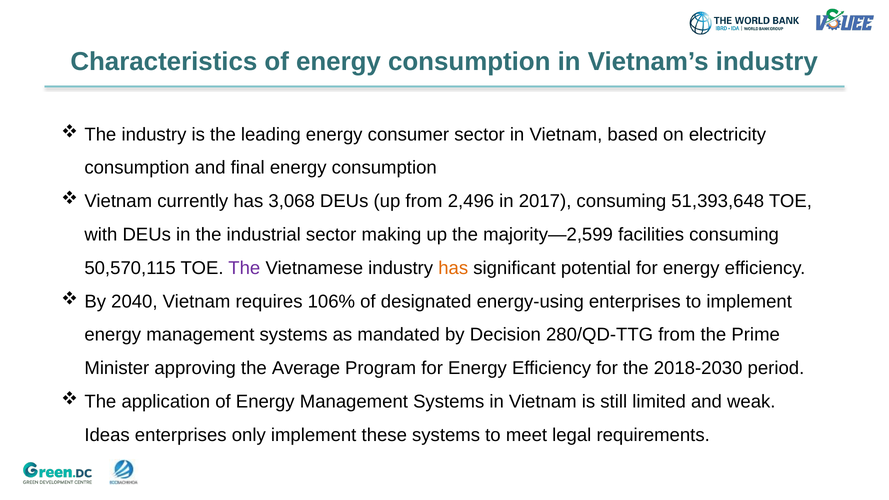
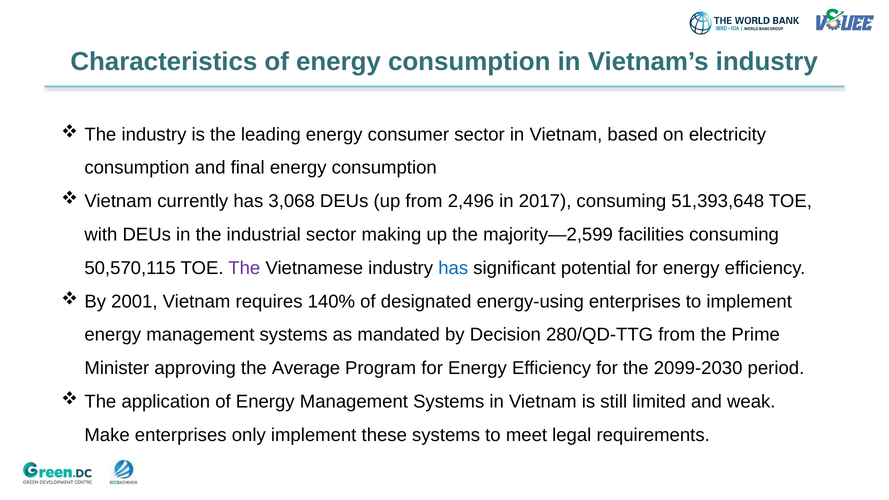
has at (453, 268) colour: orange -> blue
2040: 2040 -> 2001
106%: 106% -> 140%
2018-2030: 2018-2030 -> 2099-2030
Ideas: Ideas -> Make
